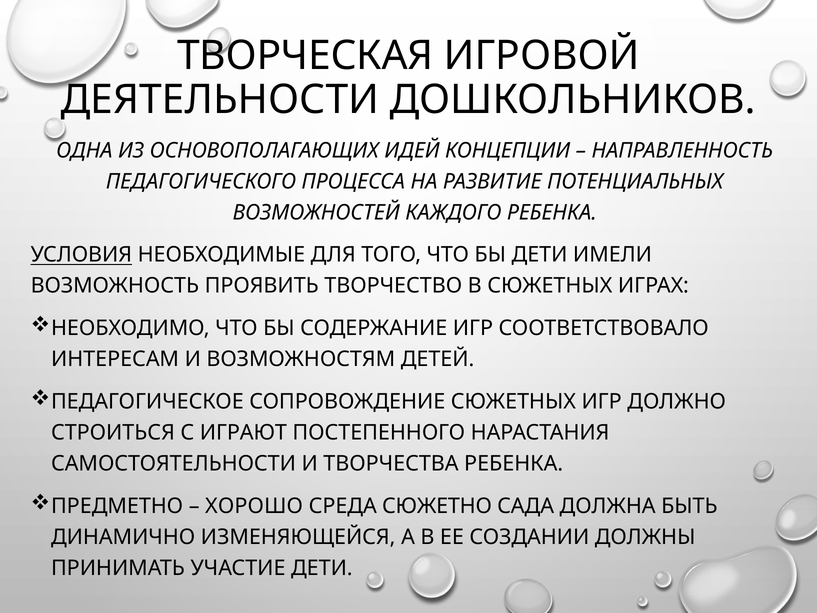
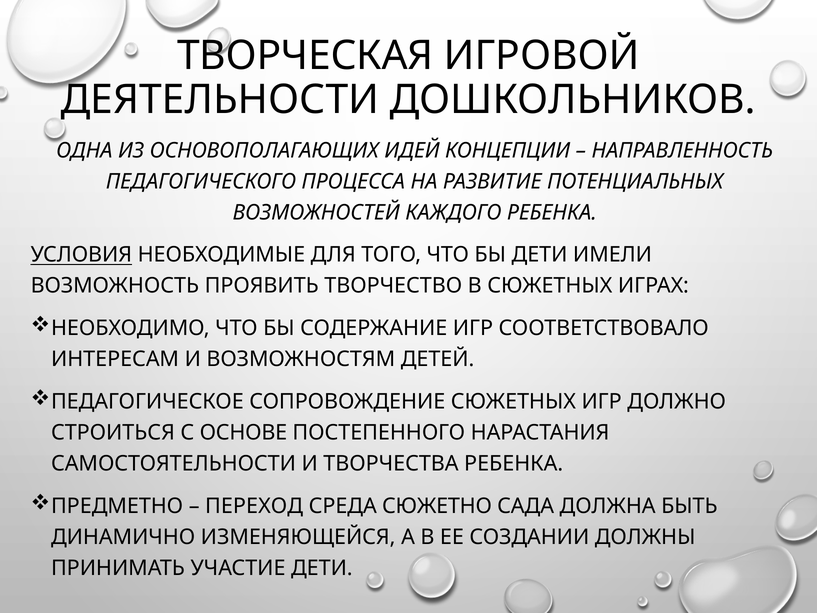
ИГРАЮТ: ИГРАЮТ -> ОСНОВЕ
ХОРОШО: ХОРОШО -> ПЕРЕХОД
